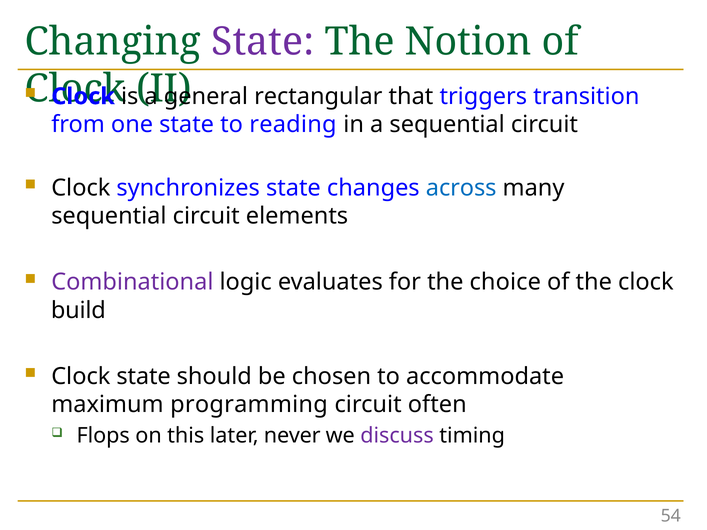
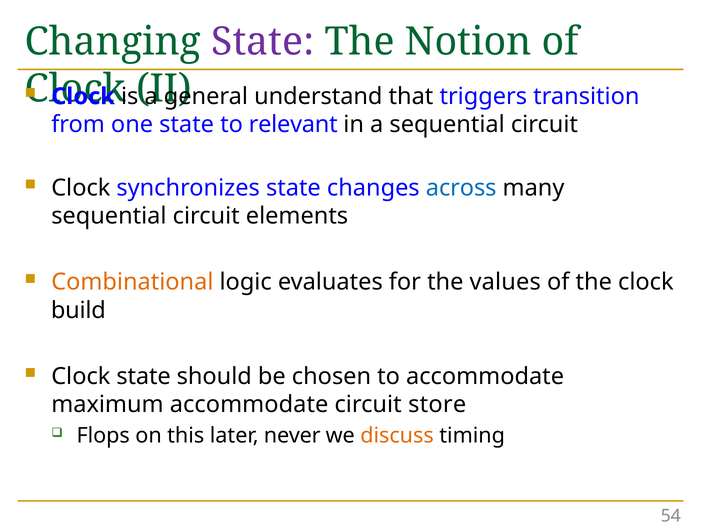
rectangular: rectangular -> understand
reading: reading -> relevant
Combinational colour: purple -> orange
choice: choice -> values
maximum programming: programming -> accommodate
often: often -> store
discuss colour: purple -> orange
